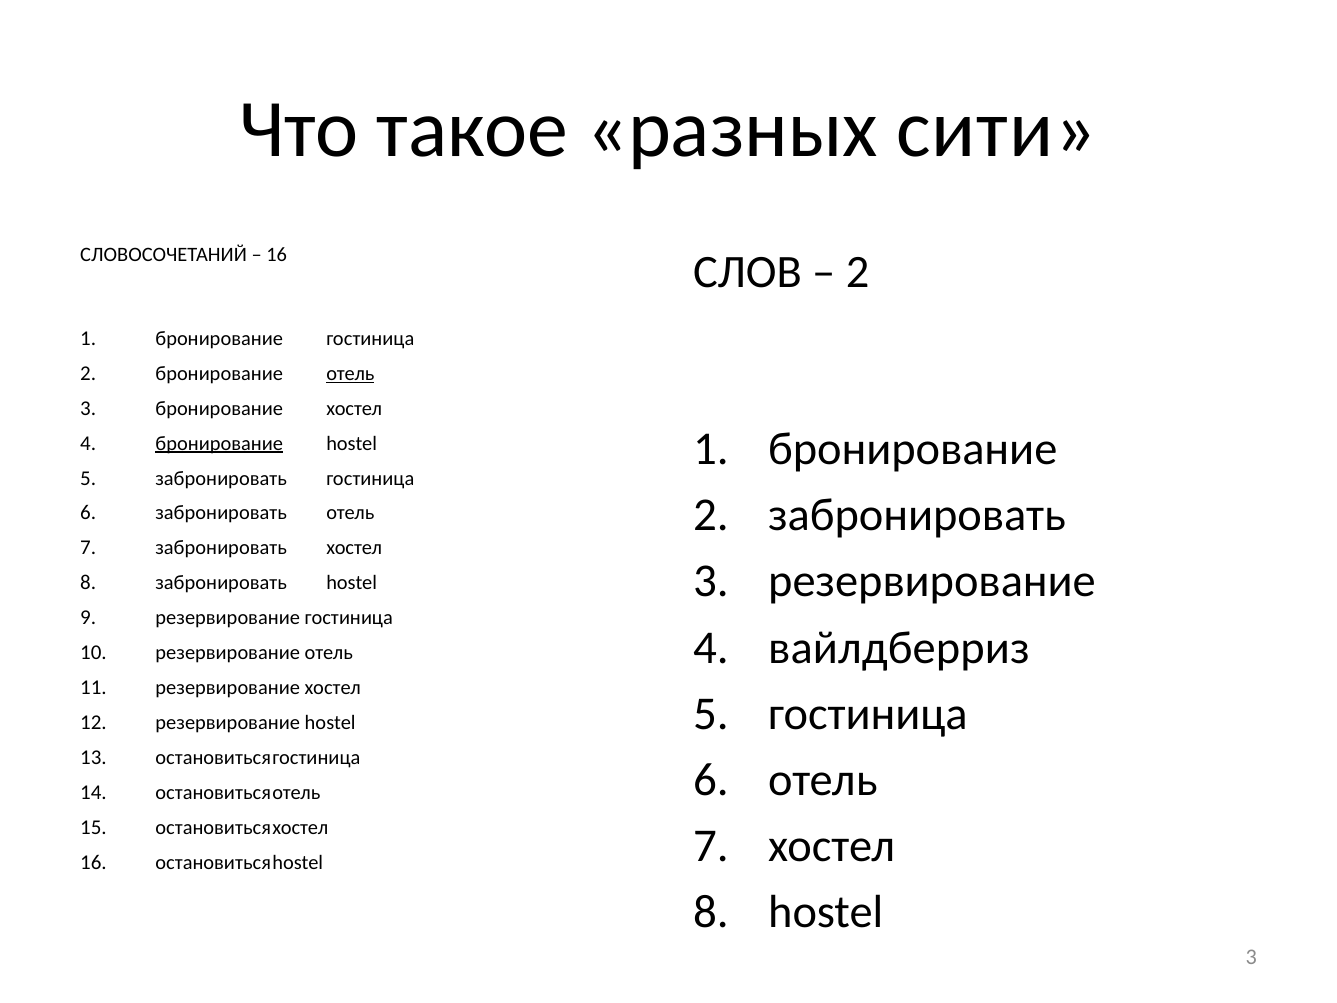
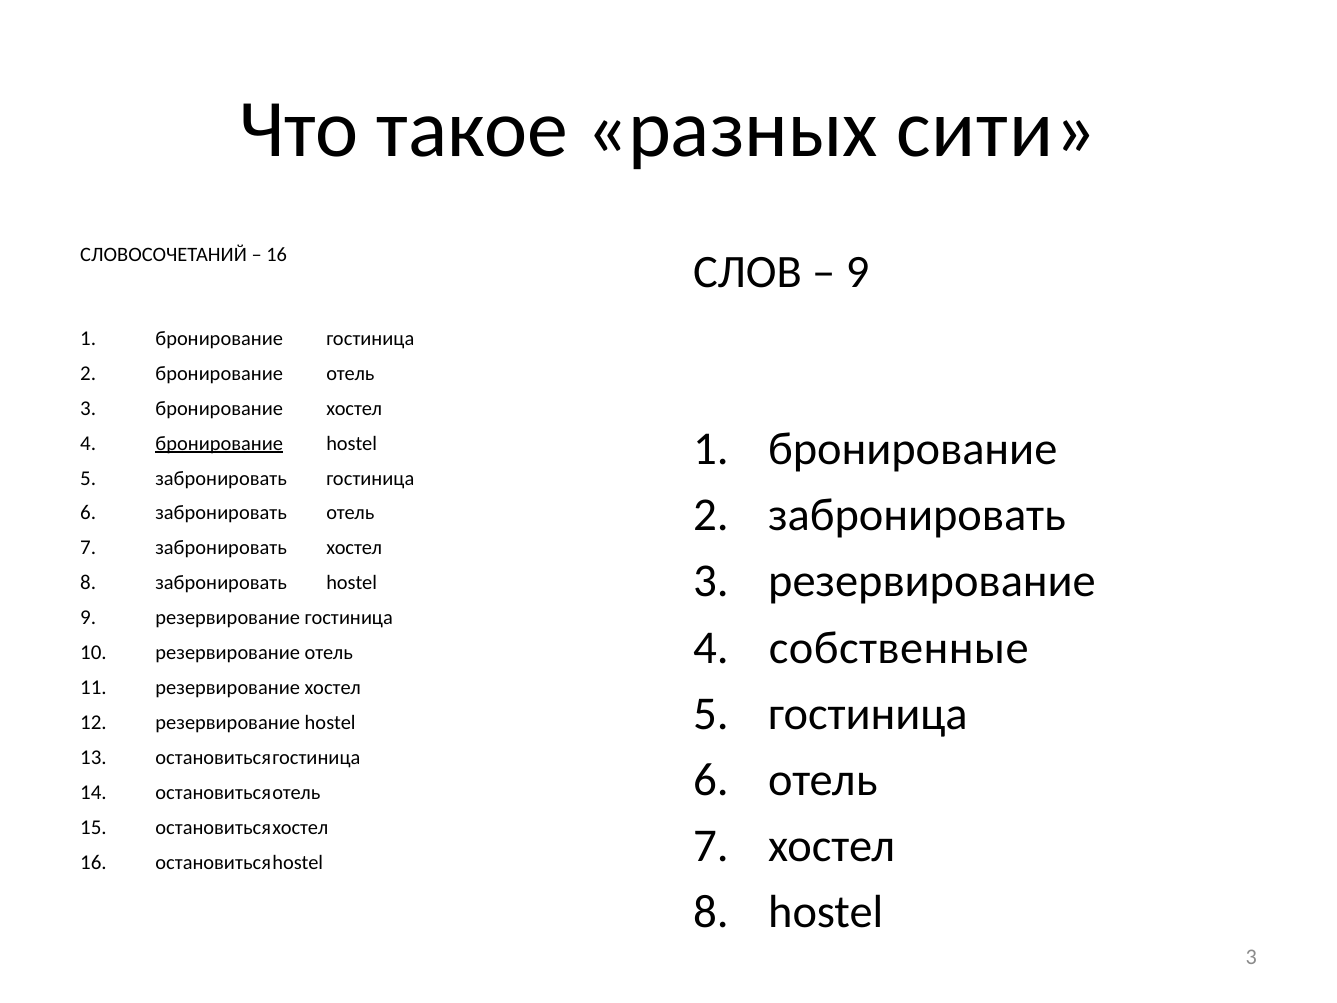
2 at (858, 272): 2 -> 9
отель at (350, 373) underline: present -> none
вайлдберриз: вайлдберриз -> собственные
